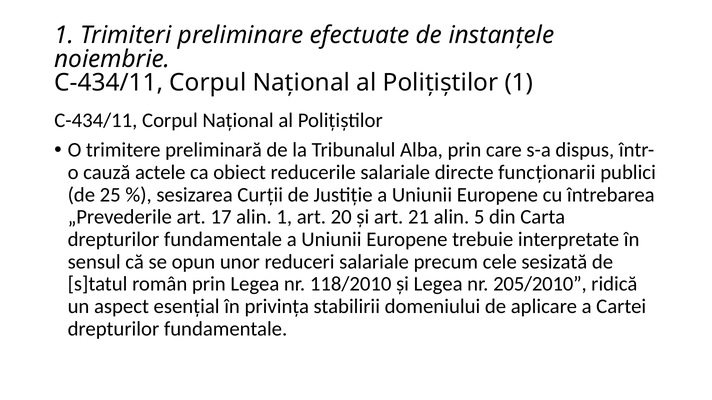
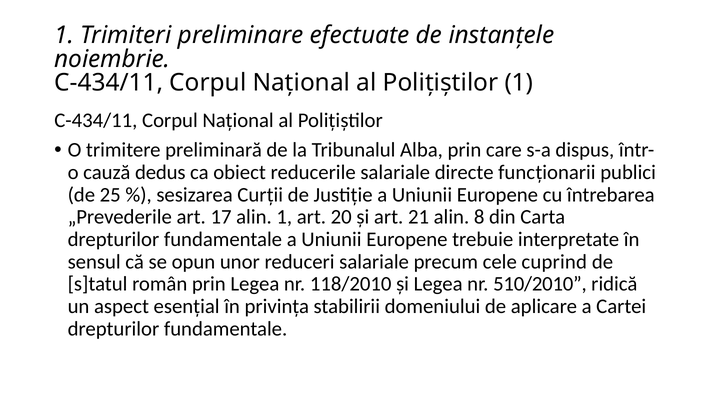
actele: actele -> dedus
5: 5 -> 8
sesizată: sesizată -> cuprind
205/2010: 205/2010 -> 510/2010
